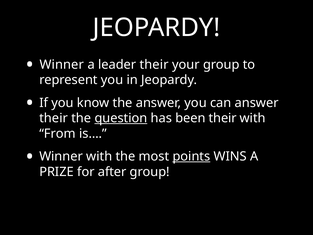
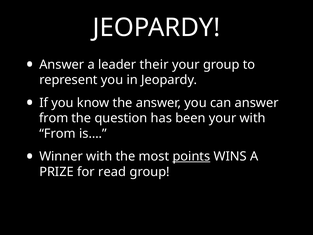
Winner at (62, 64): Winner -> Answer
their at (54, 118): their -> from
question underline: present -> none
been their: their -> your
after: after -> read
